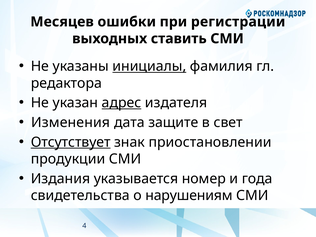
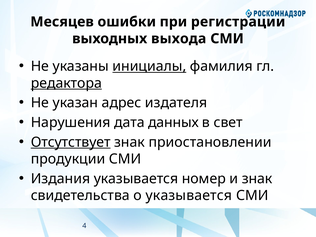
ставить: ставить -> выхода
редактора underline: none -> present
адрес underline: present -> none
Изменения: Изменения -> Нарушения
защите: защите -> данных
и года: года -> знак
о нарушениям: нарушениям -> указывается
